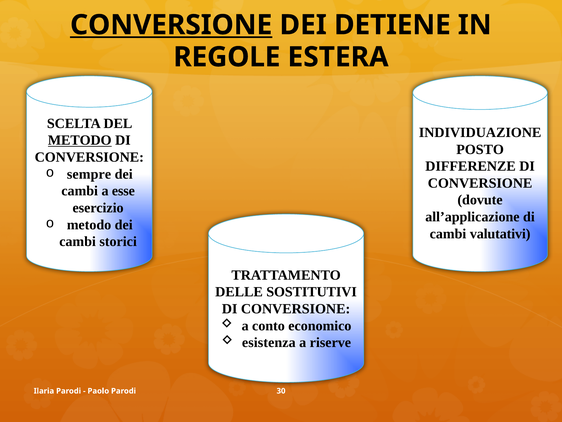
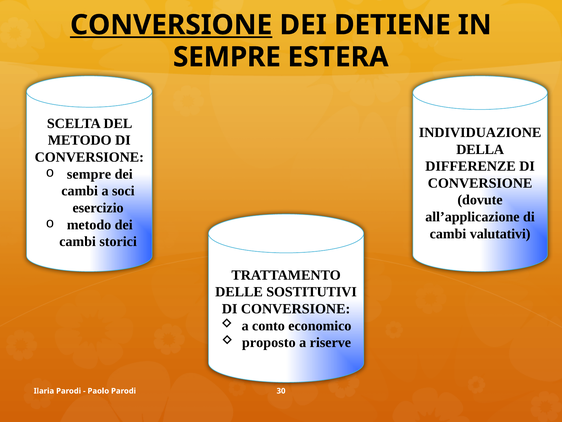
REGOLE at (227, 57): REGOLE -> SEMPRE
METODO at (80, 140) underline: present -> none
POSTO: POSTO -> DELLA
esse: esse -> soci
esistenza: esistenza -> proposto
